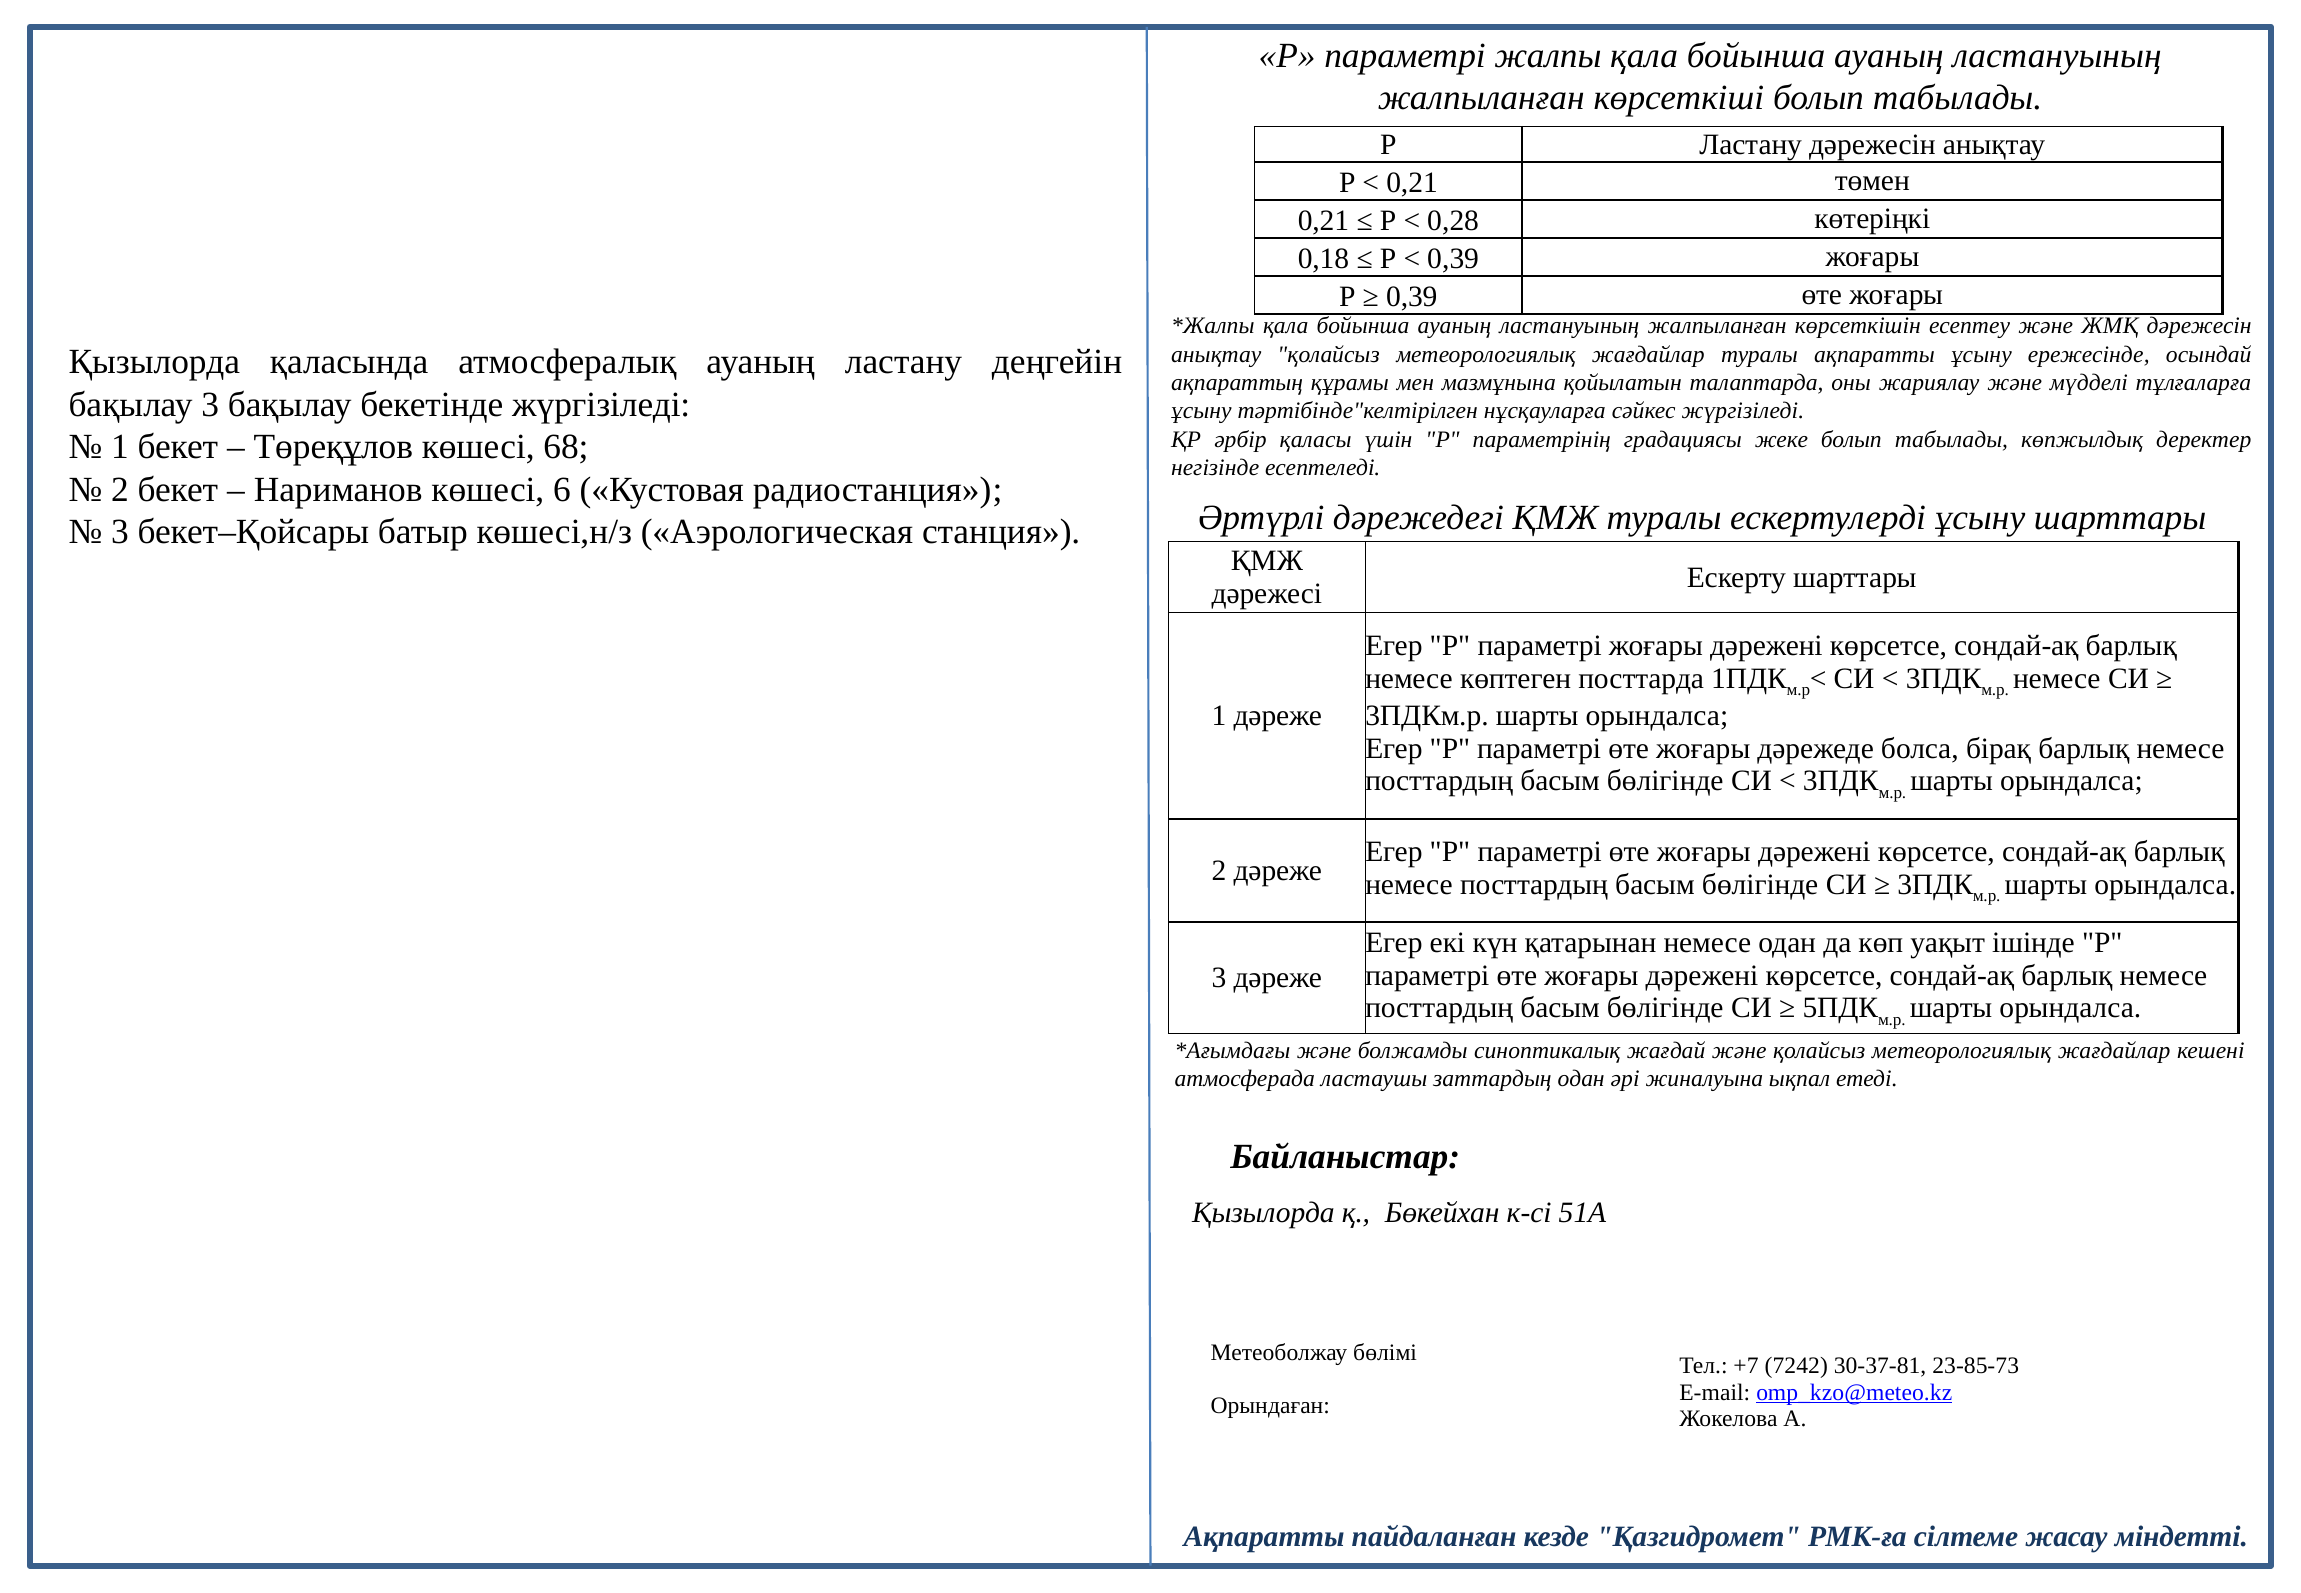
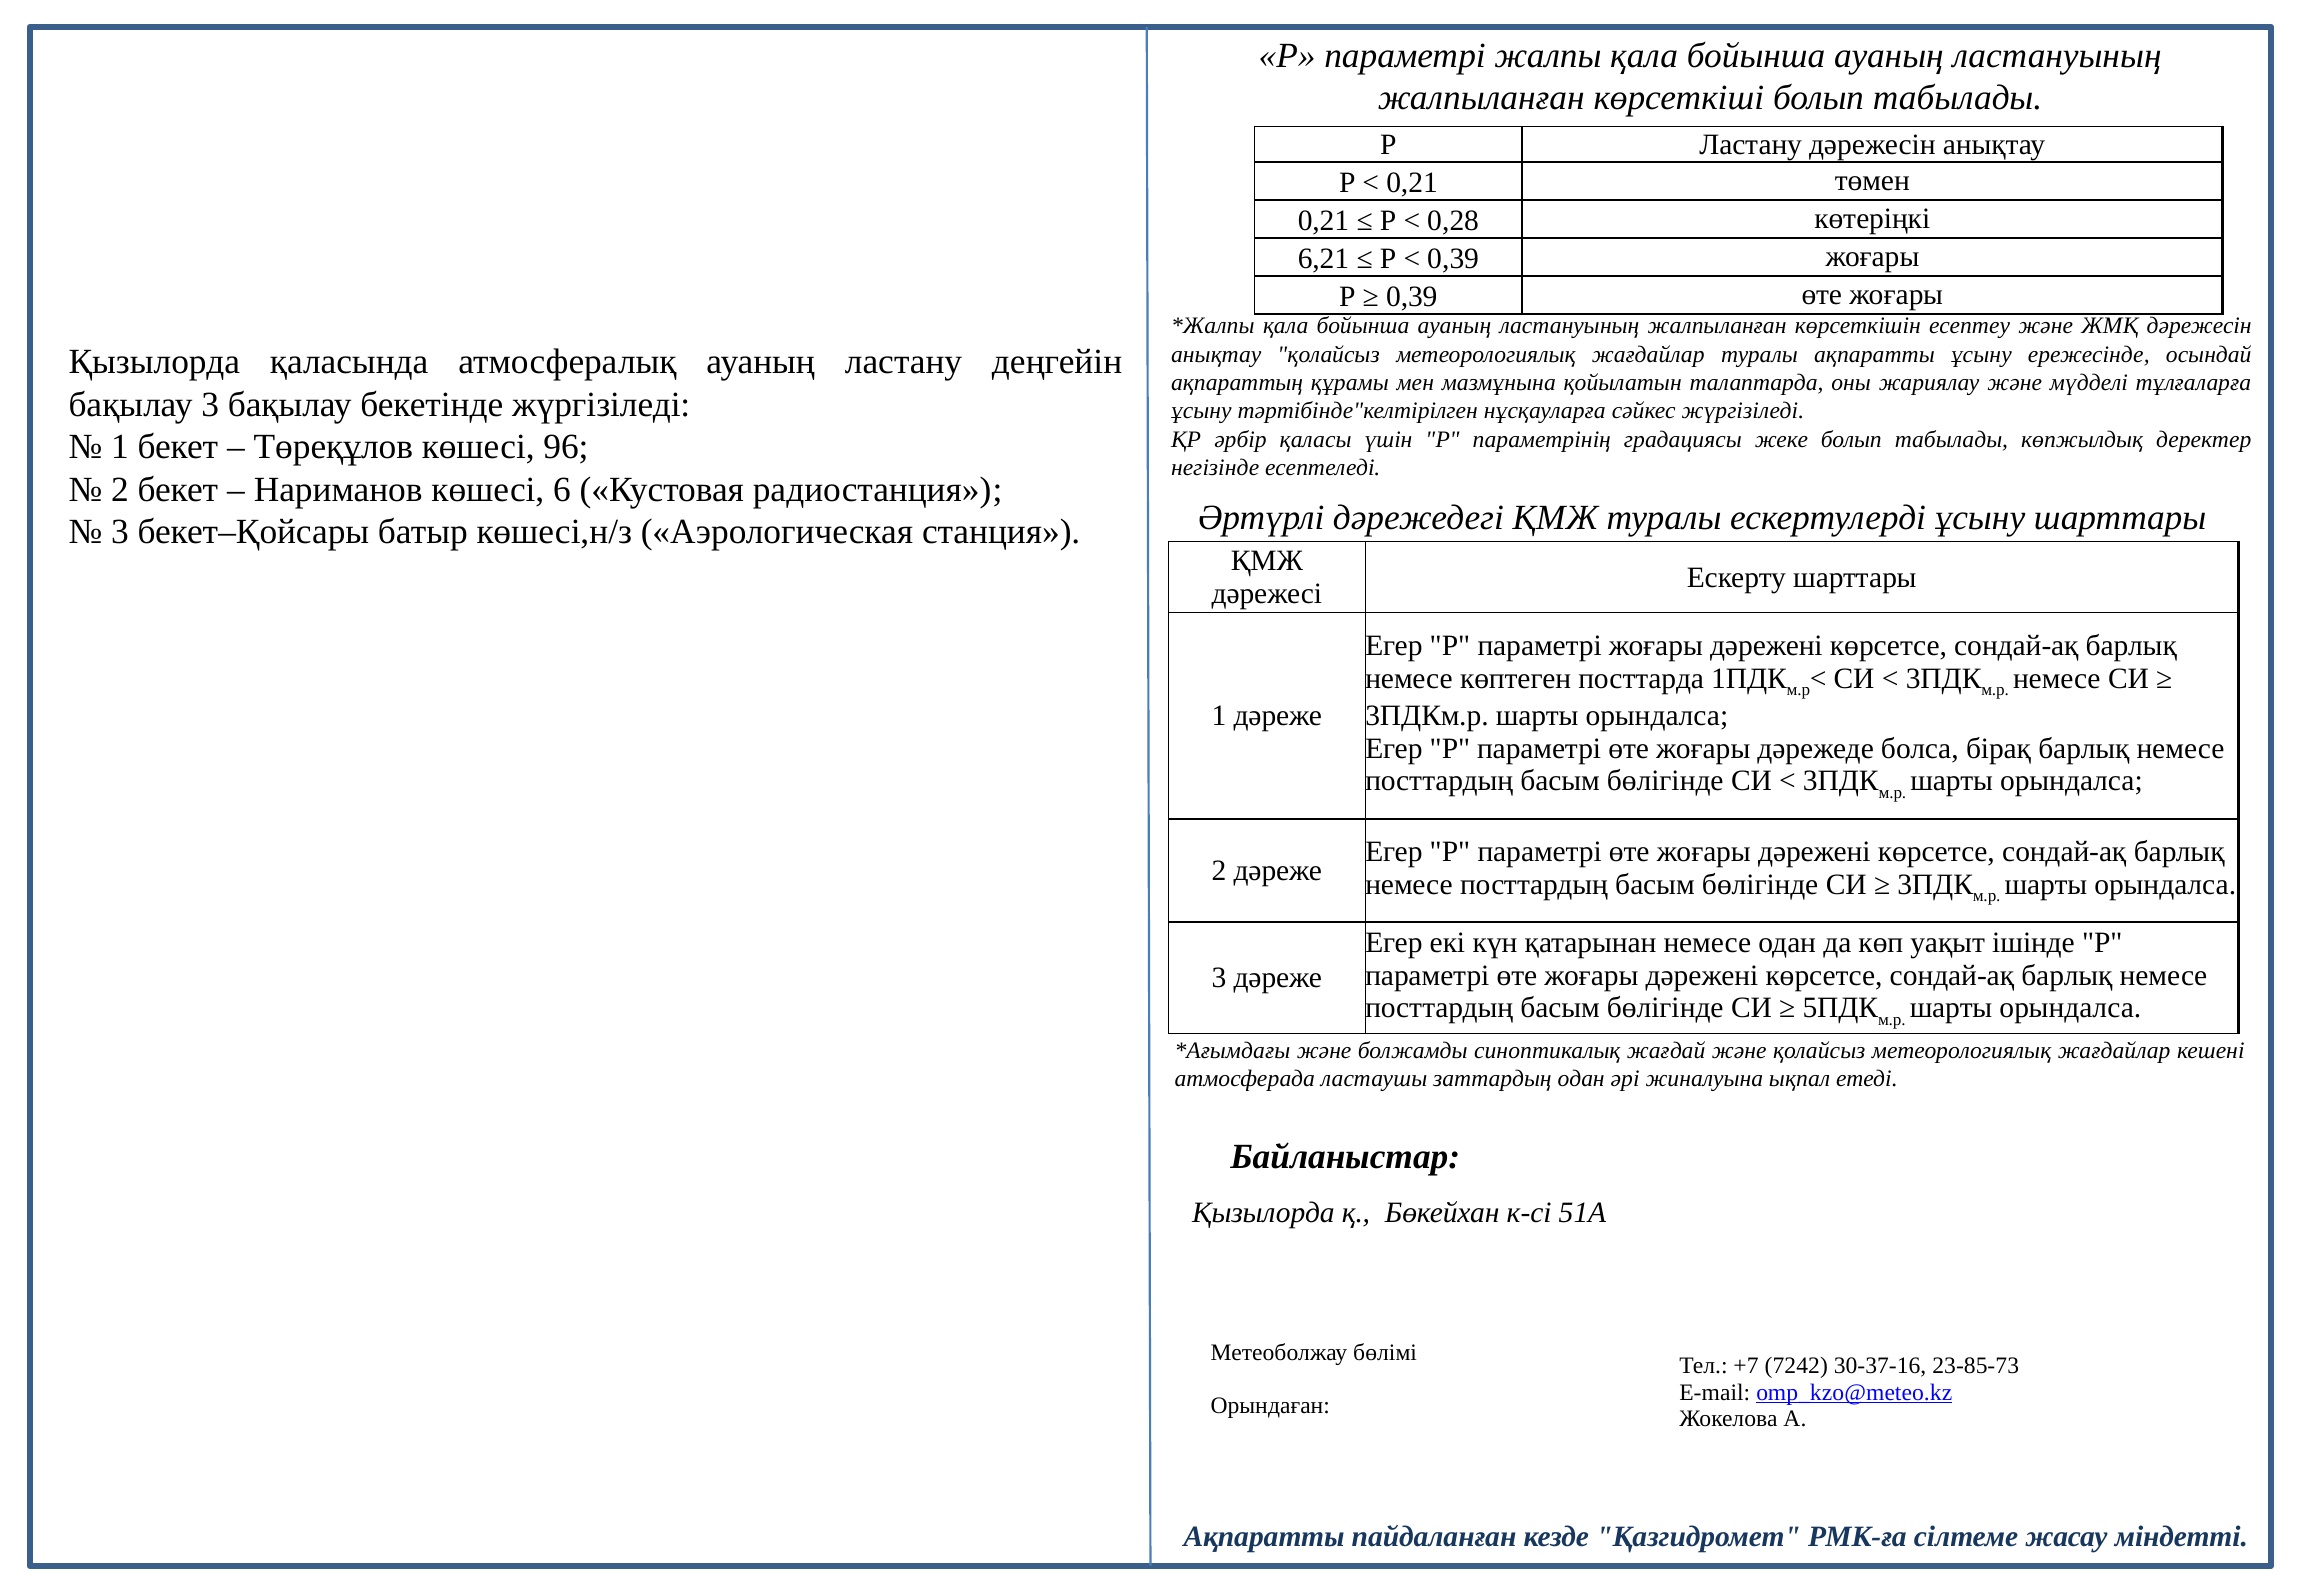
0,18: 0,18 -> 6,21
68: 68 -> 96
30-37-81: 30-37-81 -> 30-37-16
